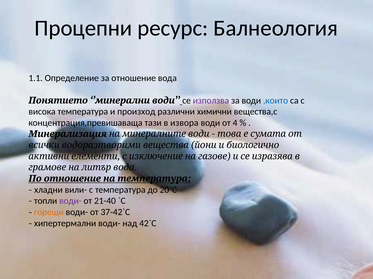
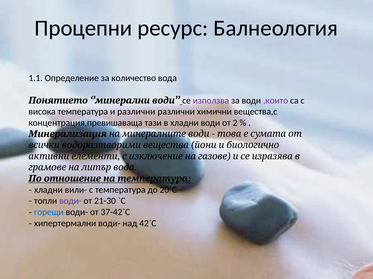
за отношение: отношение -> количество
,които colour: blue -> purple
и произход: произход -> различни
в извора: извора -> хладни
4: 4 -> 2
21-40: 21-40 -> 21-30
горещи colour: orange -> blue
